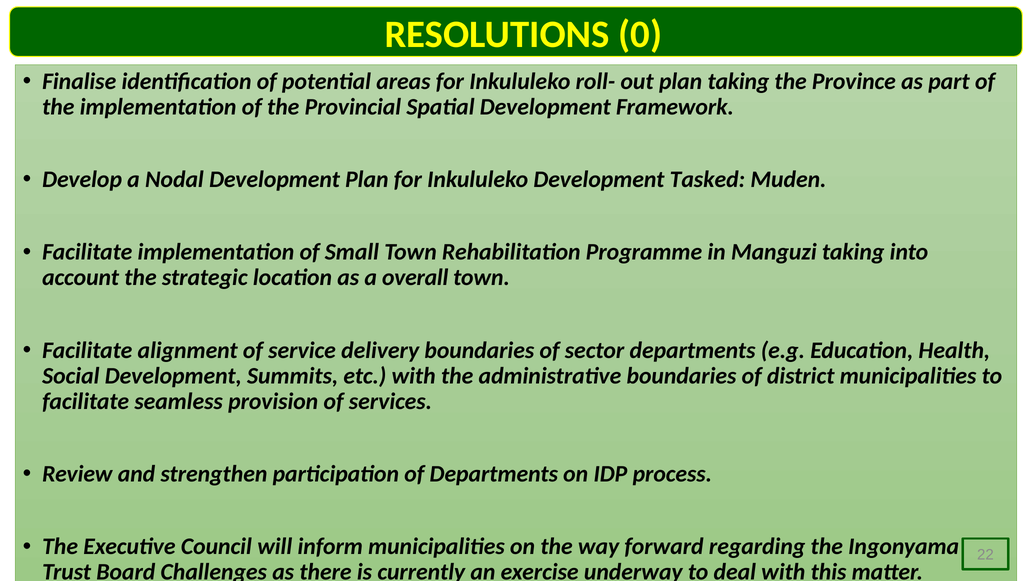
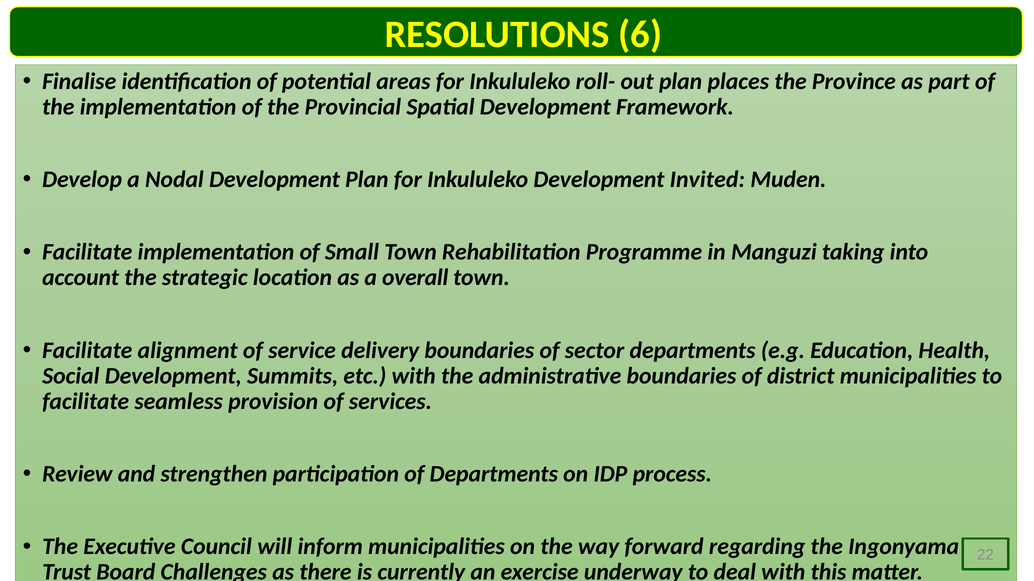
0: 0 -> 6
plan taking: taking -> places
Tasked: Tasked -> Invited
